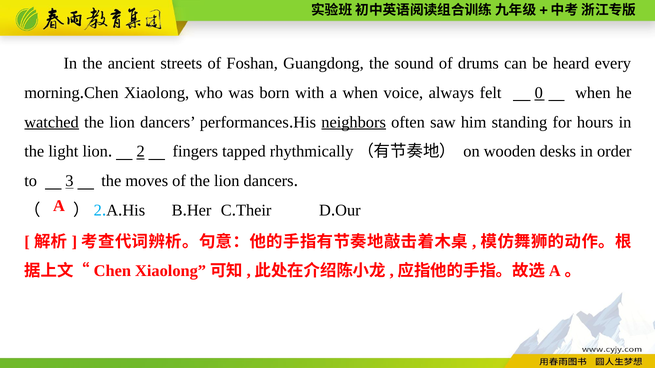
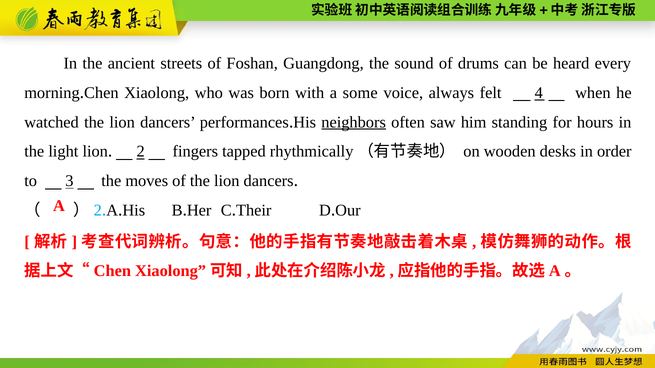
a when: when -> some
0: 0 -> 4
watched underline: present -> none
